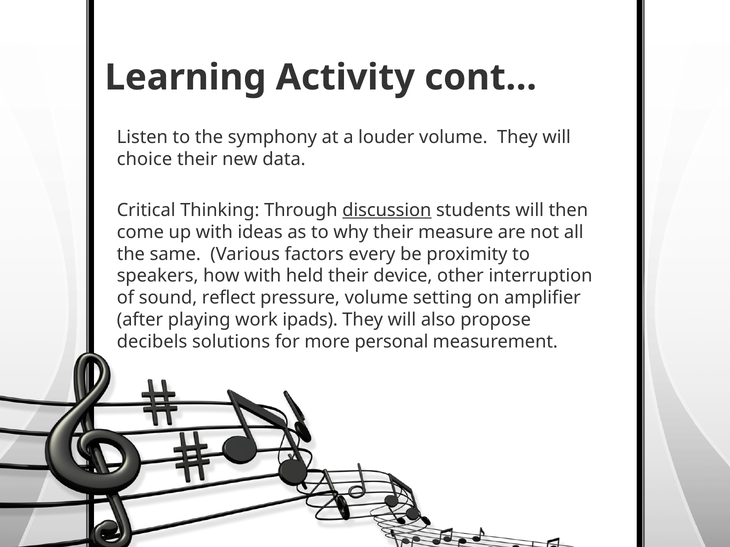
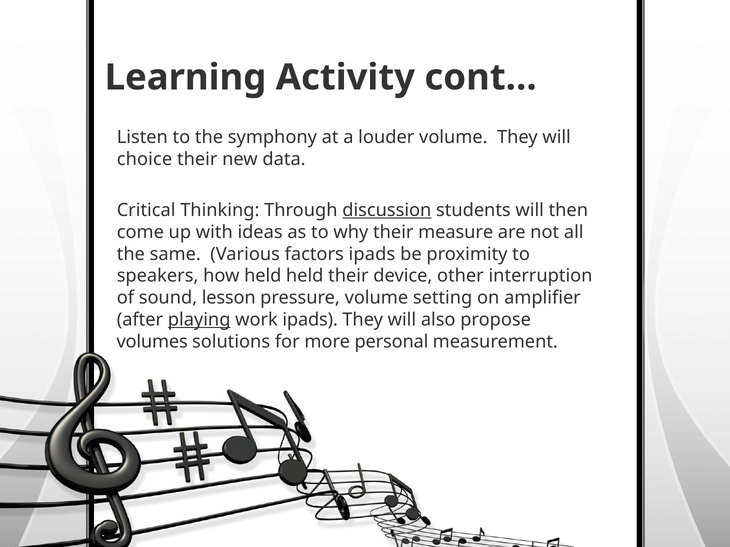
factors every: every -> ipads
how with: with -> held
reflect: reflect -> lesson
playing underline: none -> present
decibels: decibels -> volumes
